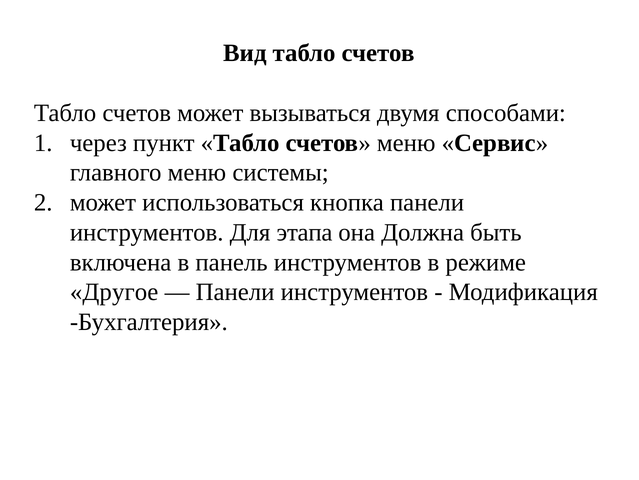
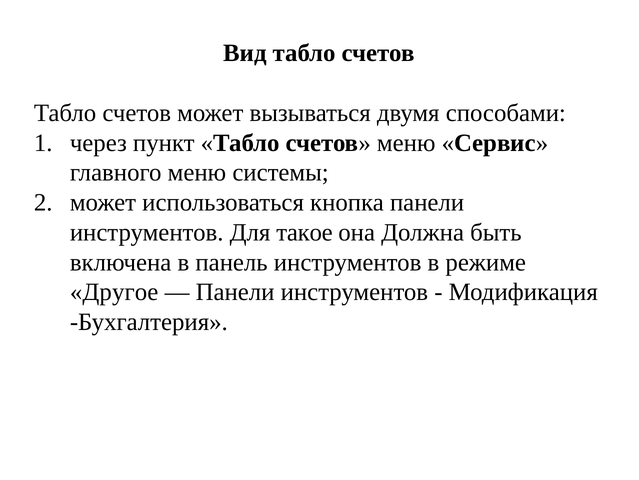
этапа: этапа -> такое
